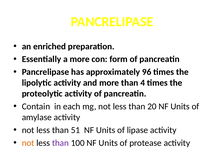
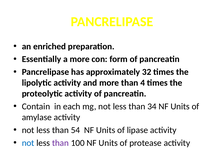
96: 96 -> 32
20: 20 -> 34
51: 51 -> 54
not at (28, 143) colour: orange -> blue
